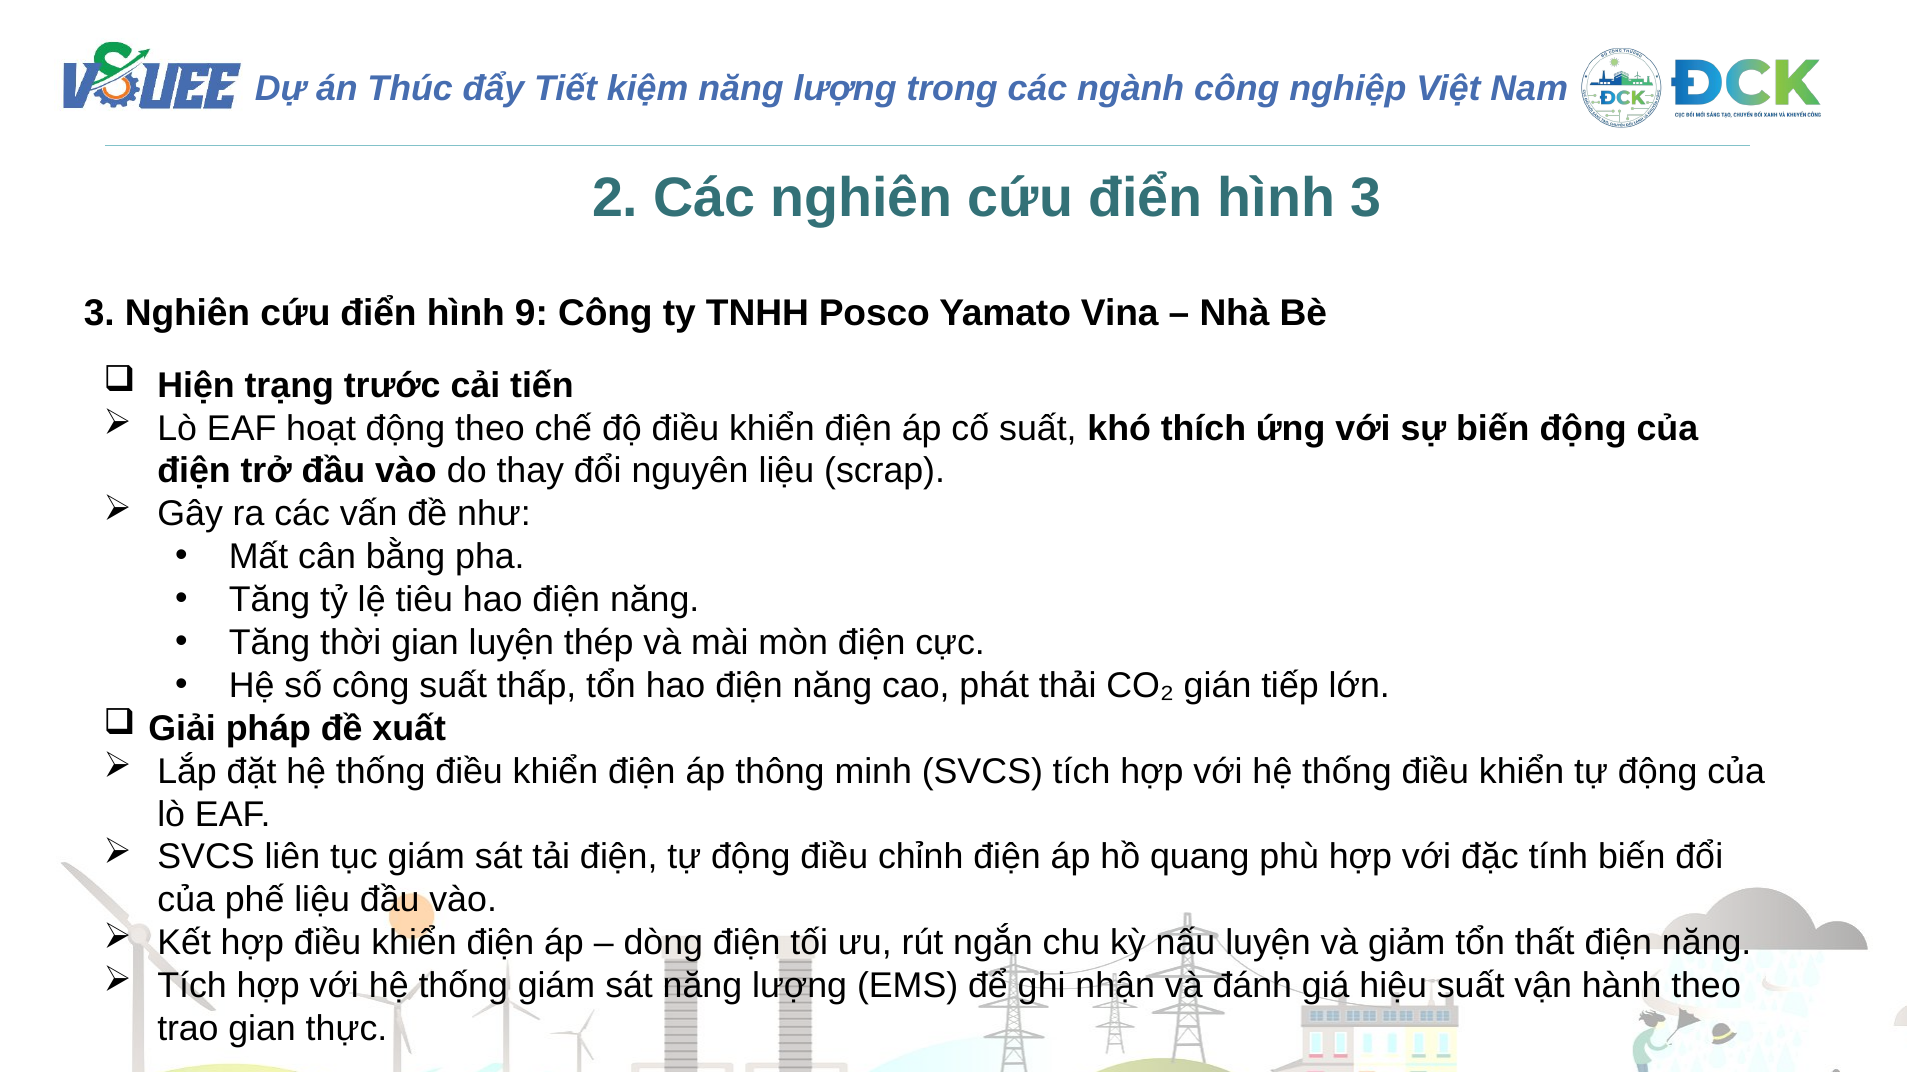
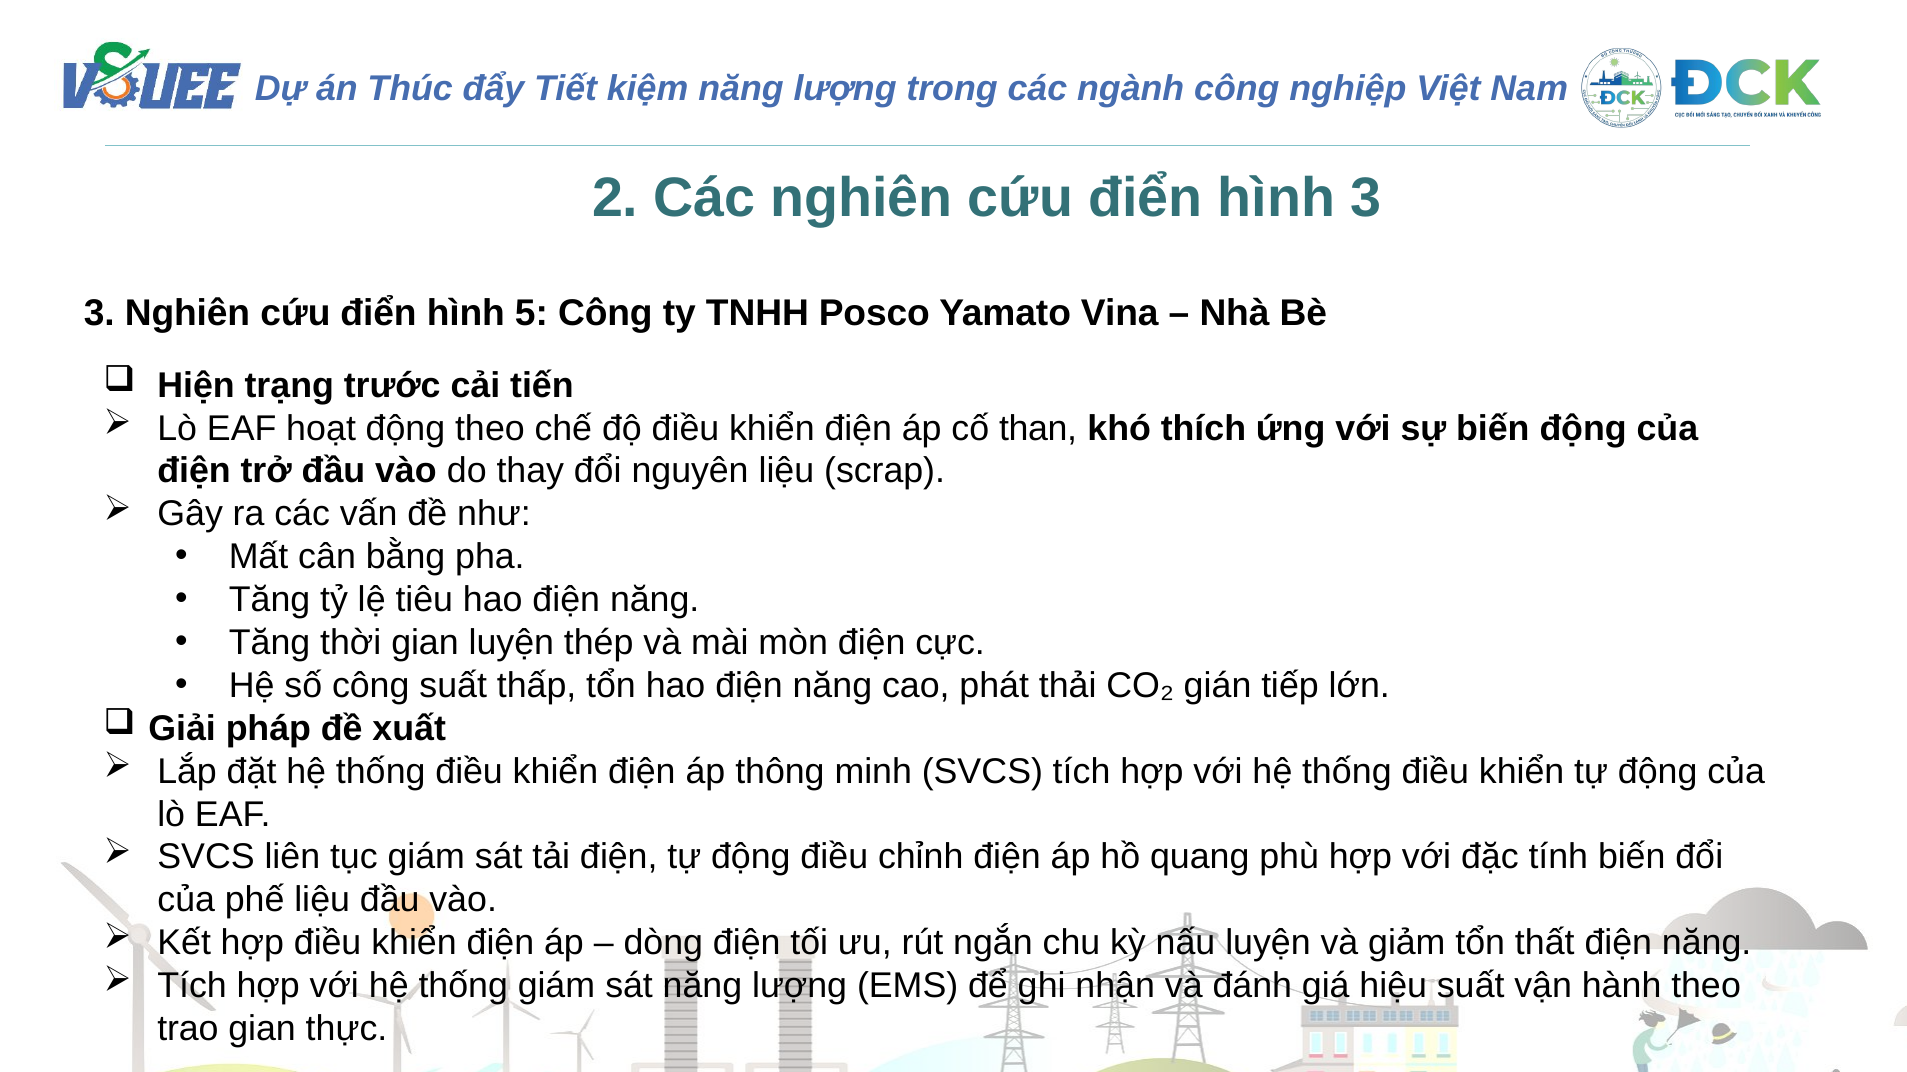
9: 9 -> 5
cố suất: suất -> than
